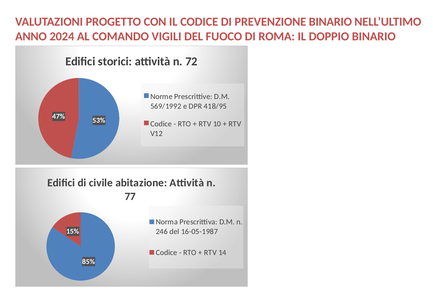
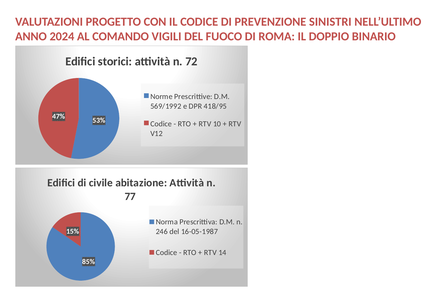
BINARIO at (330, 22): BINARIO -> SINISTRI
